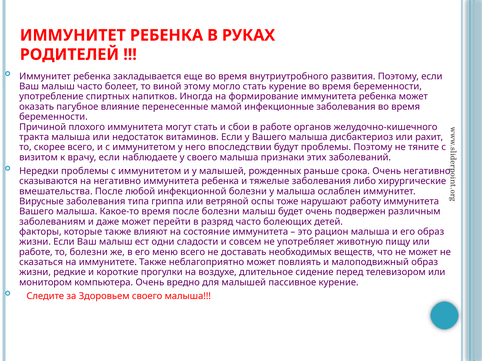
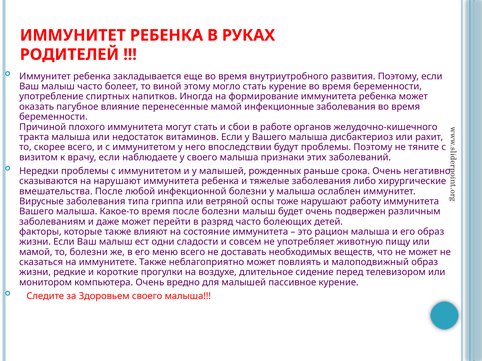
на негативно: негативно -> нарушают
работе at (36, 252): работе -> мамой
